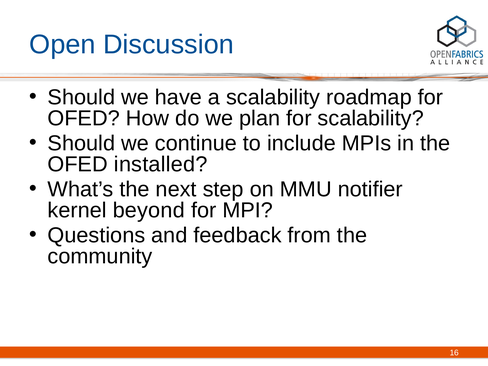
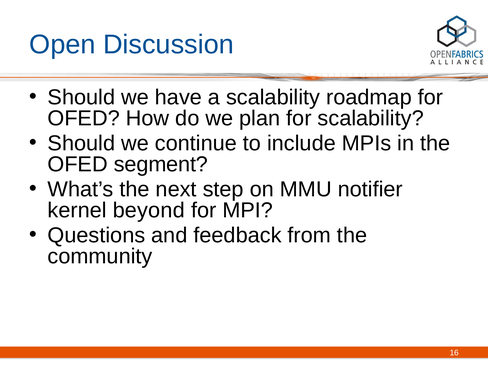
installed: installed -> segment
